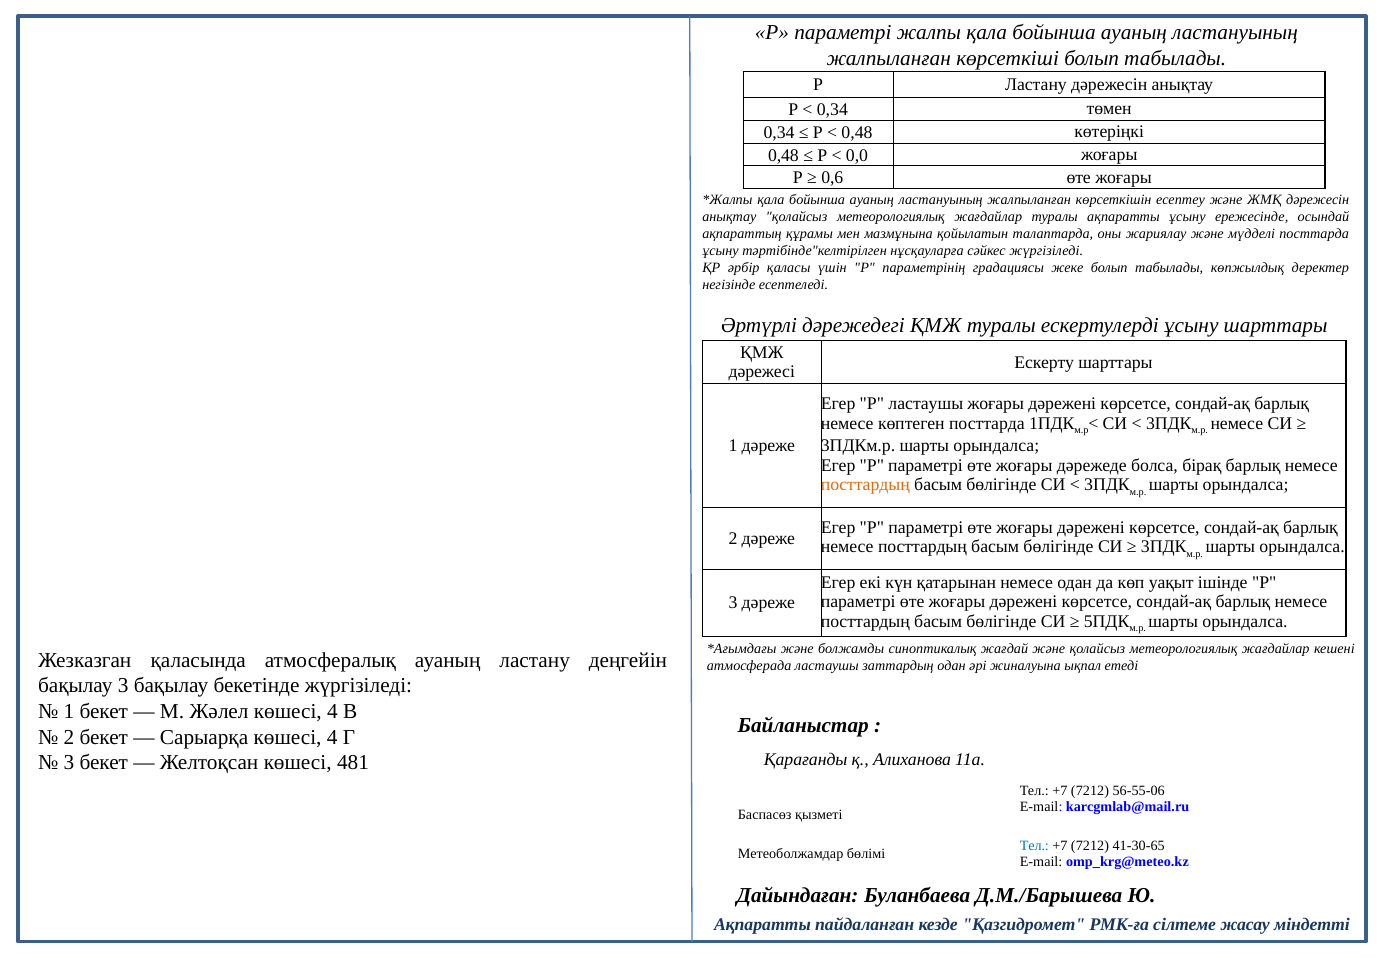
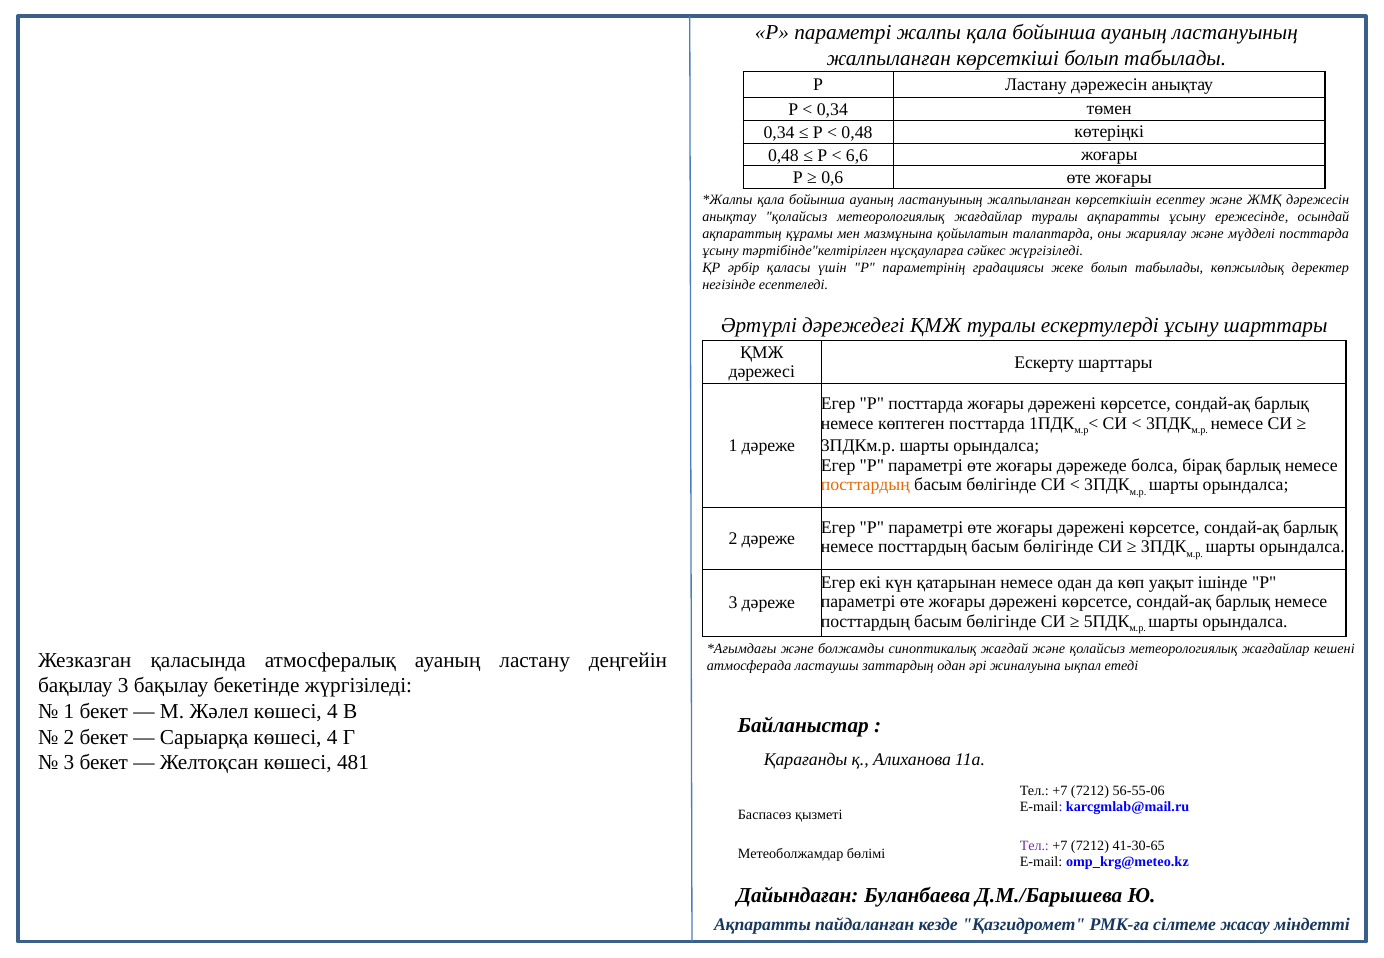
0,0: 0,0 -> 6,6
Р ластаушы: ластаушы -> посттарда
Тел at (1034, 846) colour: blue -> purple
